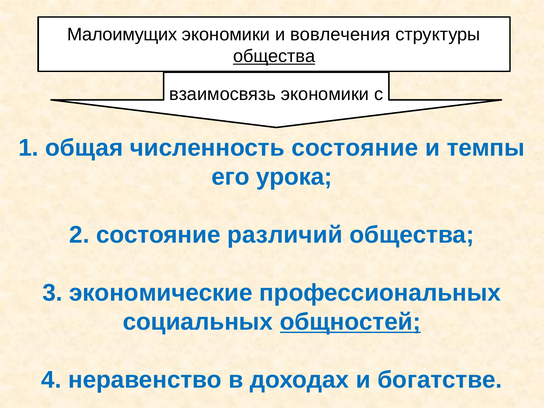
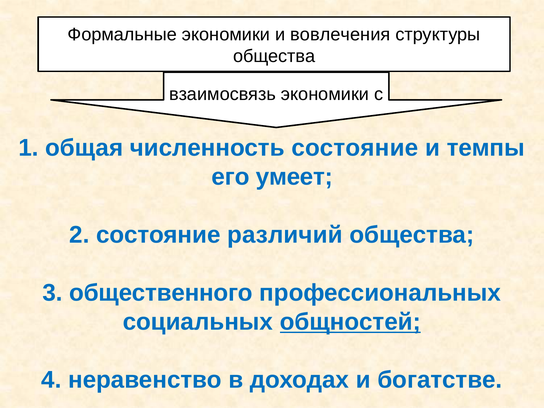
Малоимущих: Малоимущих -> Формальные
общества at (274, 56) underline: present -> none
урока: урока -> умеет
экономические: экономические -> общественного
